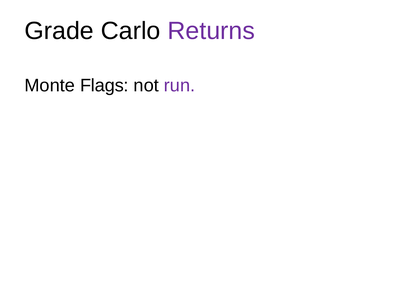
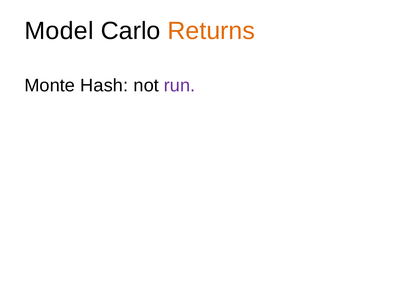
Grade: Grade -> Model
Returns colour: purple -> orange
Flags: Flags -> Hash
